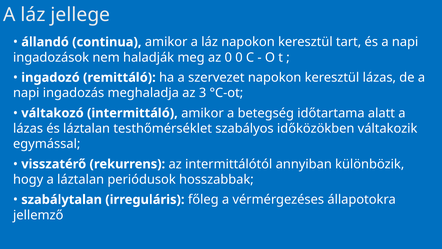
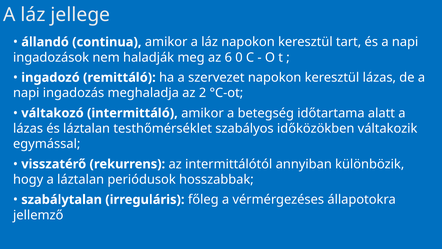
az 0: 0 -> 6
3: 3 -> 2
